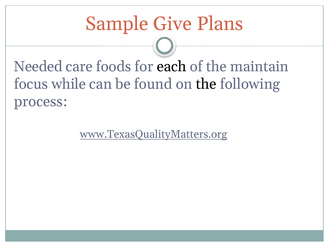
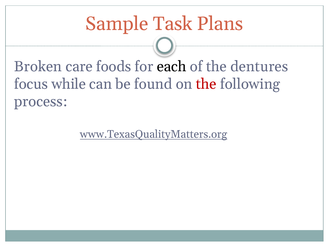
Give: Give -> Task
Needed: Needed -> Broken
maintain: maintain -> dentures
the at (206, 84) colour: black -> red
